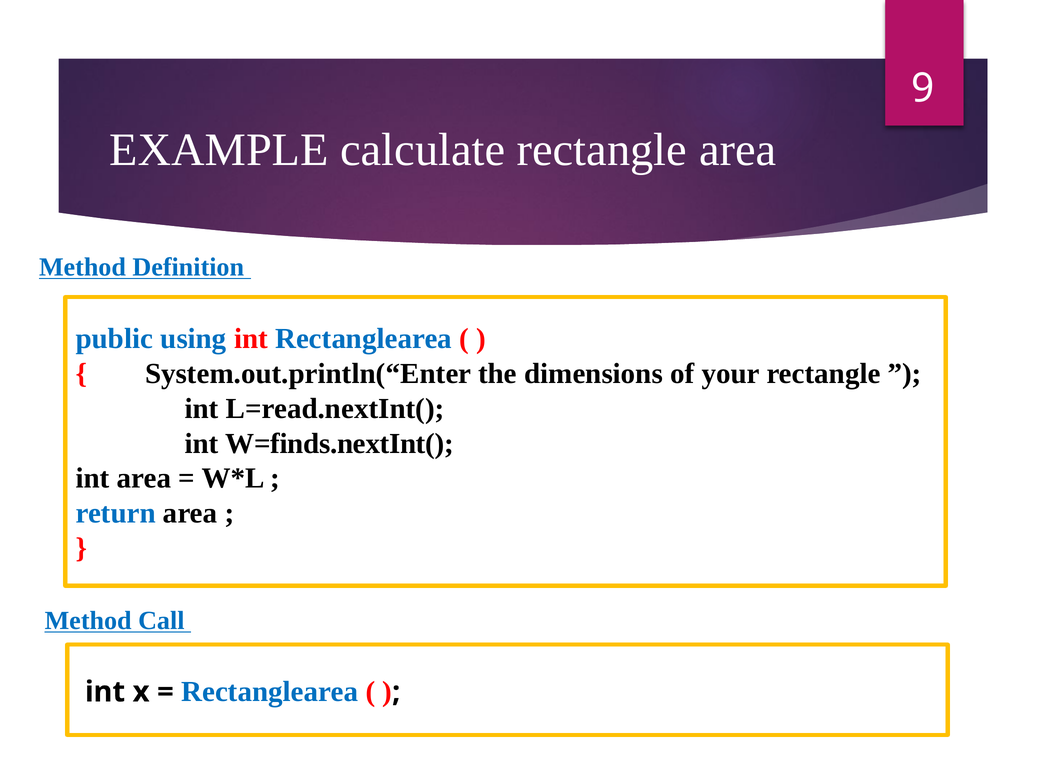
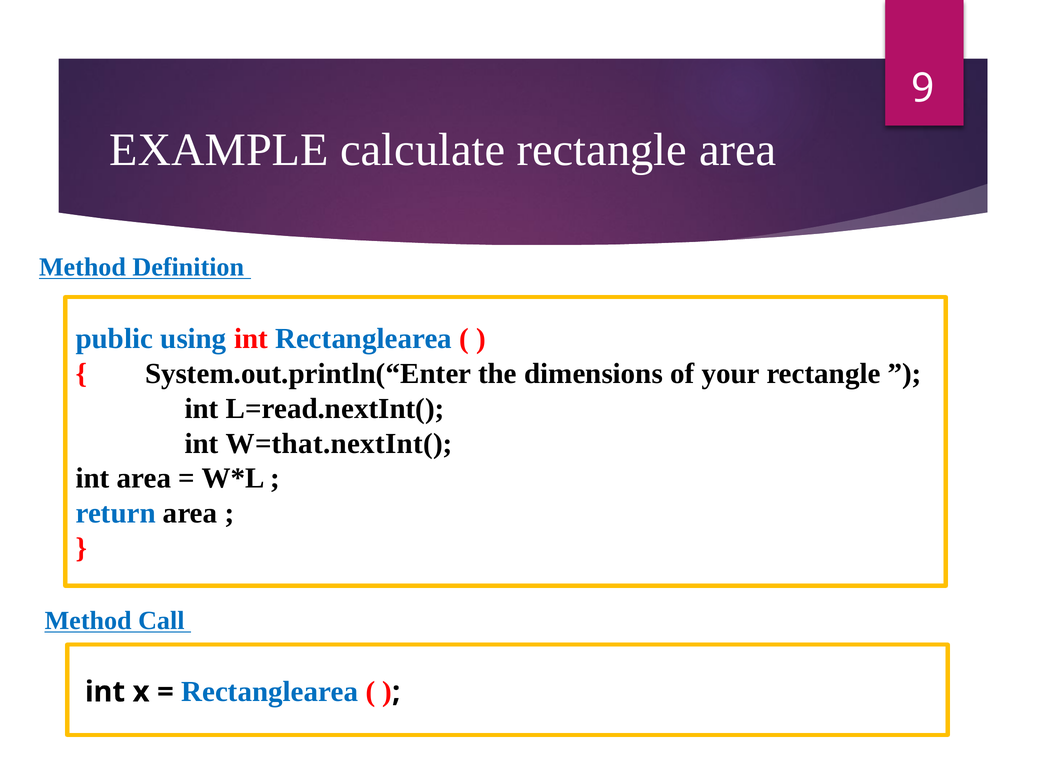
W=finds.nextInt(: W=finds.nextInt( -> W=that.nextInt(
